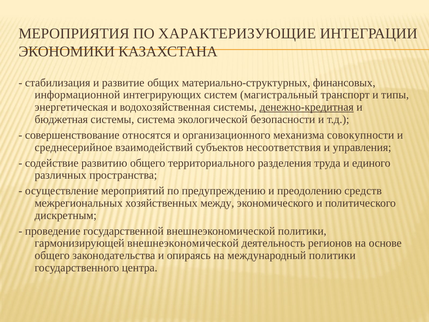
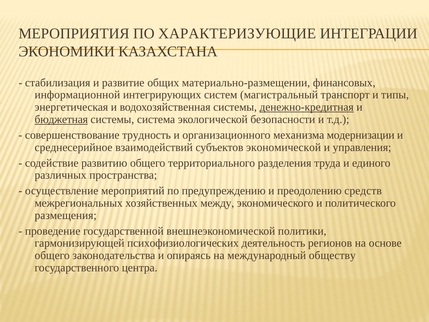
материально-структурных: материально-структурных -> материально-размещении
бюджетная underline: none -> present
относятся: относятся -> трудность
совокупности: совокупности -> модернизации
несоответствия: несоответствия -> экономической
дискретным: дискретным -> размещения
гармонизирующей внешнеэкономической: внешнеэкономической -> психофизиологических
международный политики: политики -> обществу
